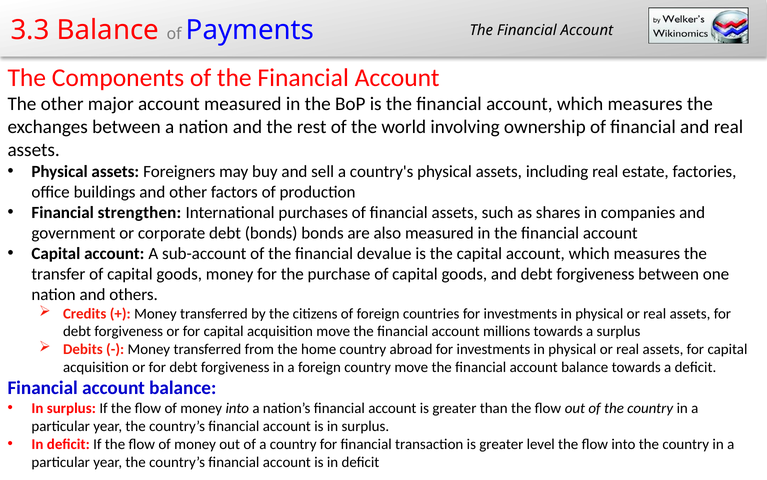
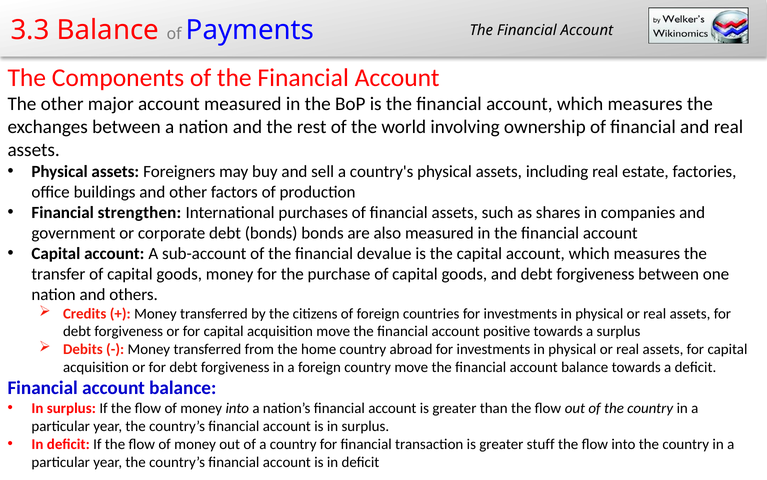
millions: millions -> positive
level: level -> stuff
